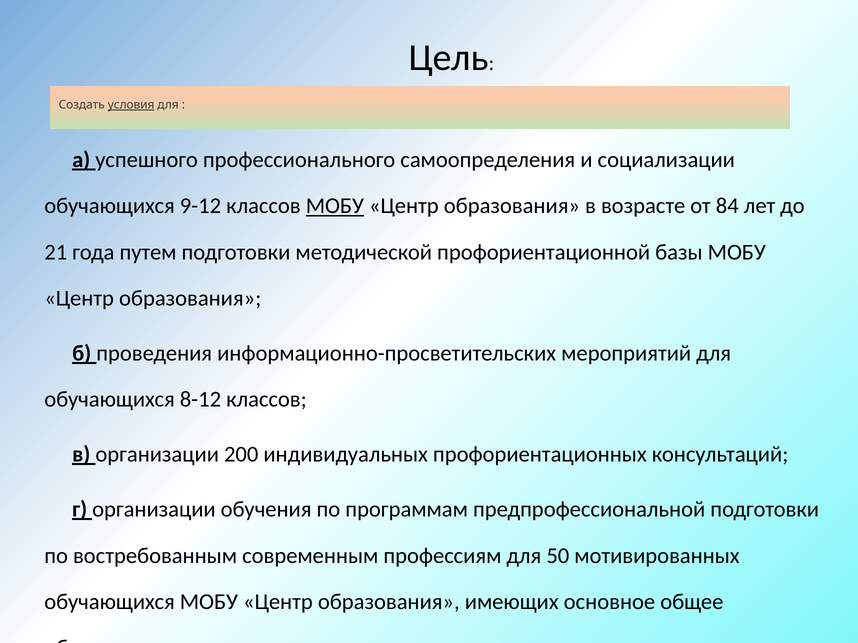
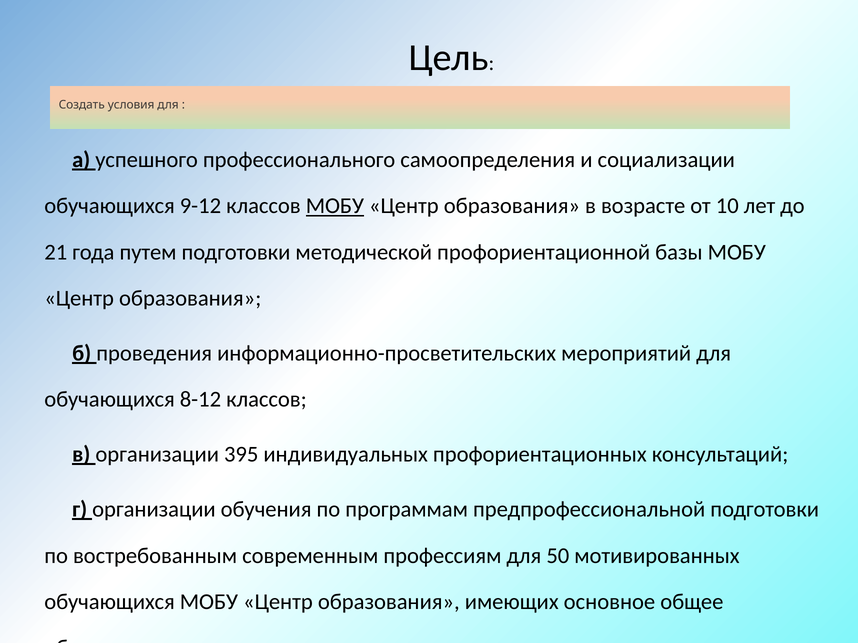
условия underline: present -> none
84: 84 -> 10
200: 200 -> 395
